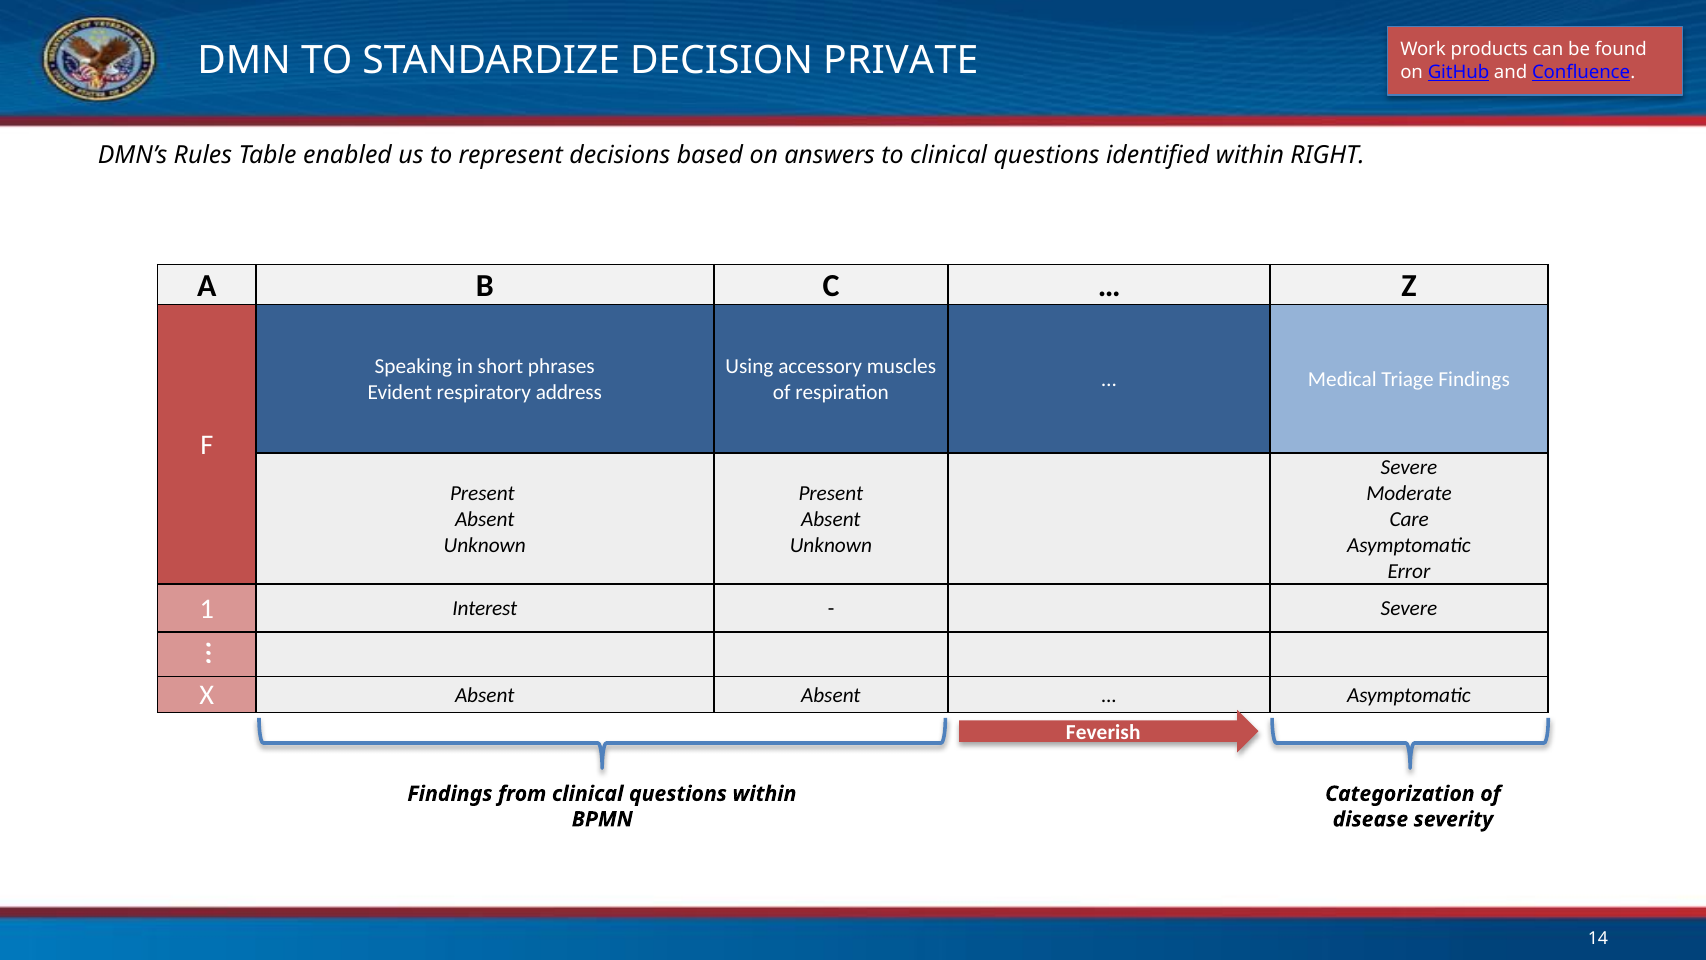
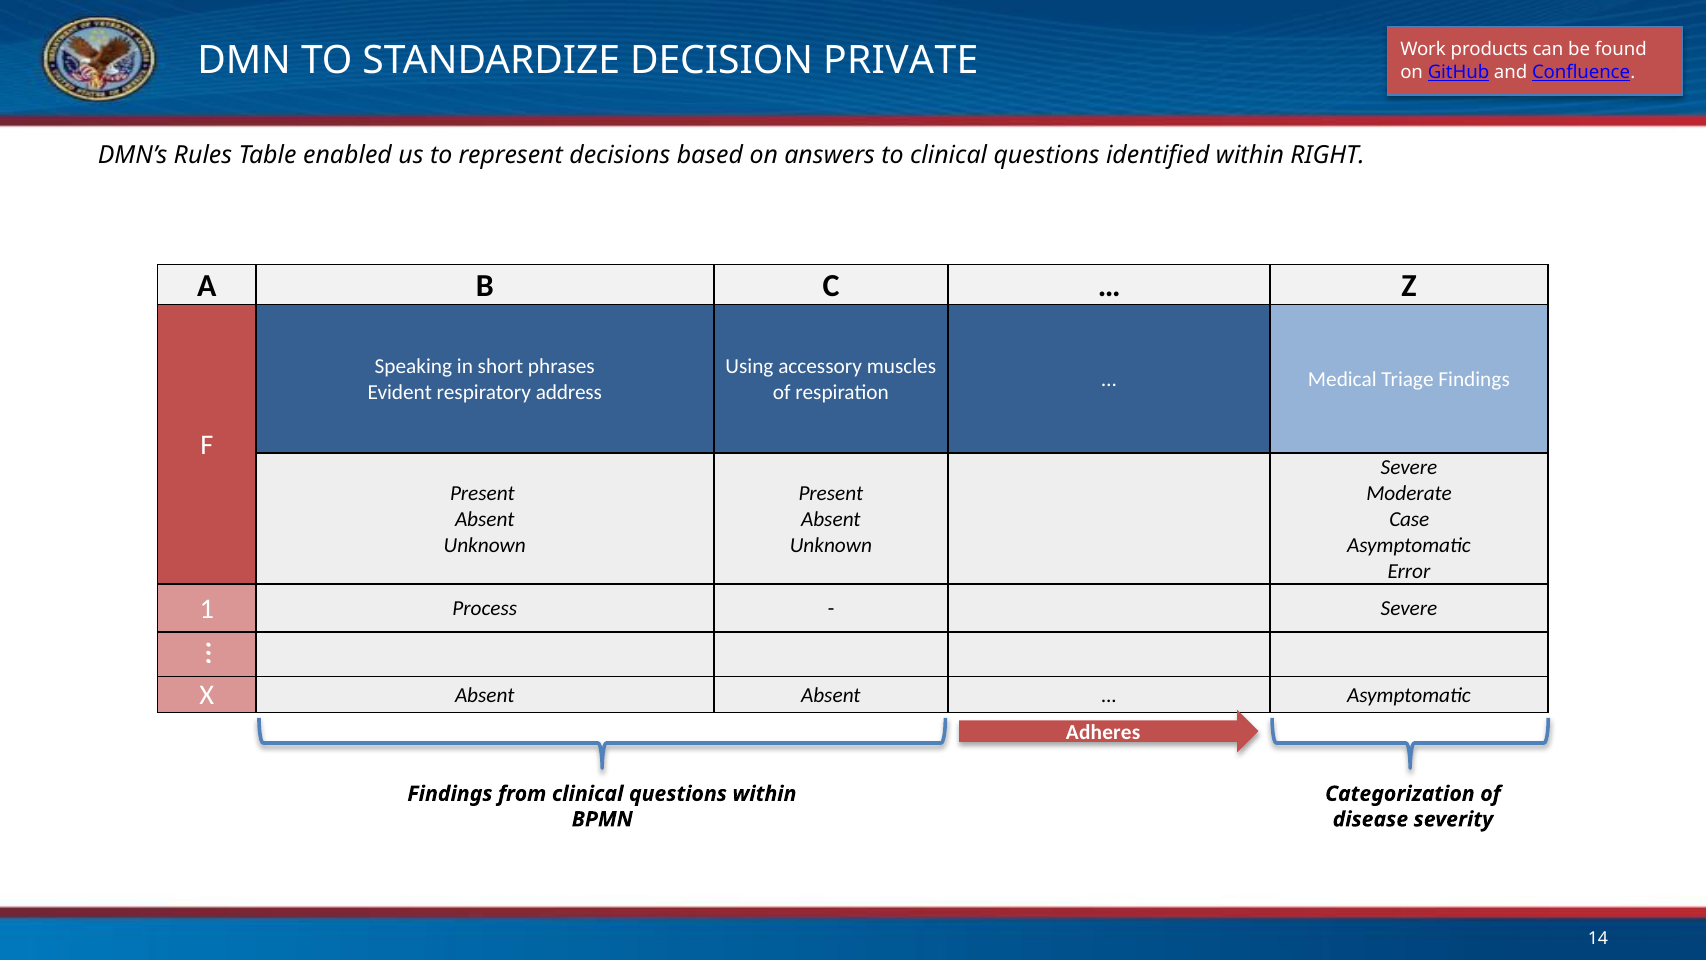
Care: Care -> Case
Interest: Interest -> Process
Feverish: Feverish -> Adheres
